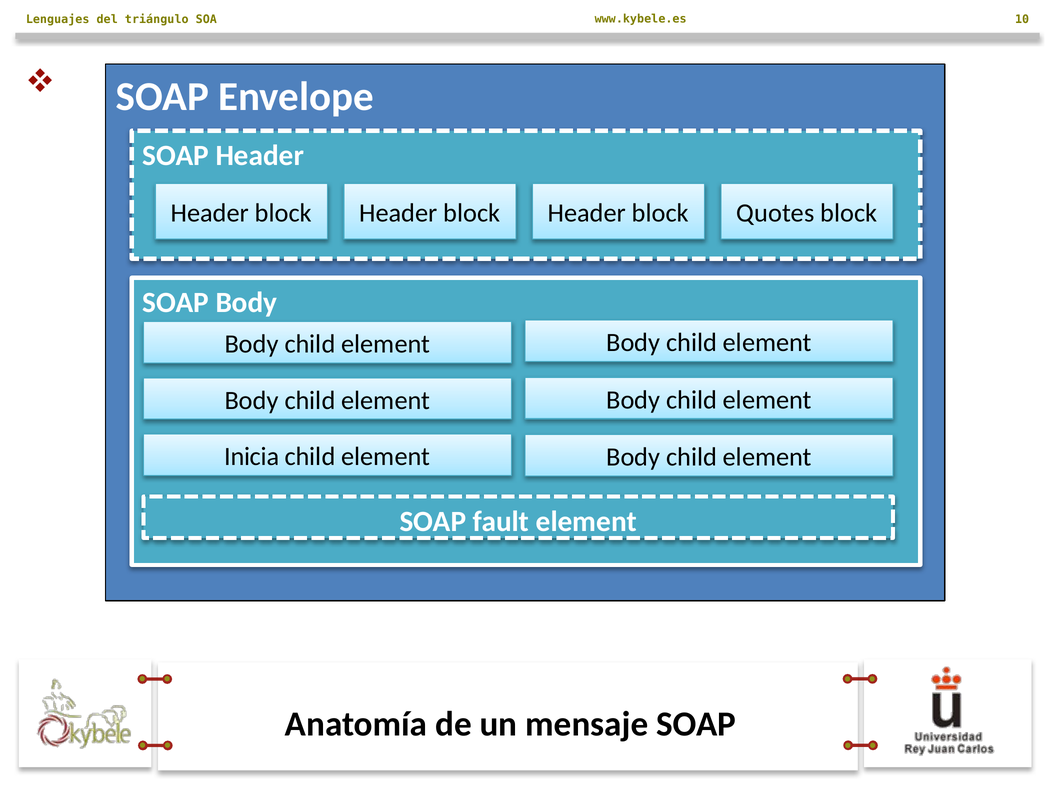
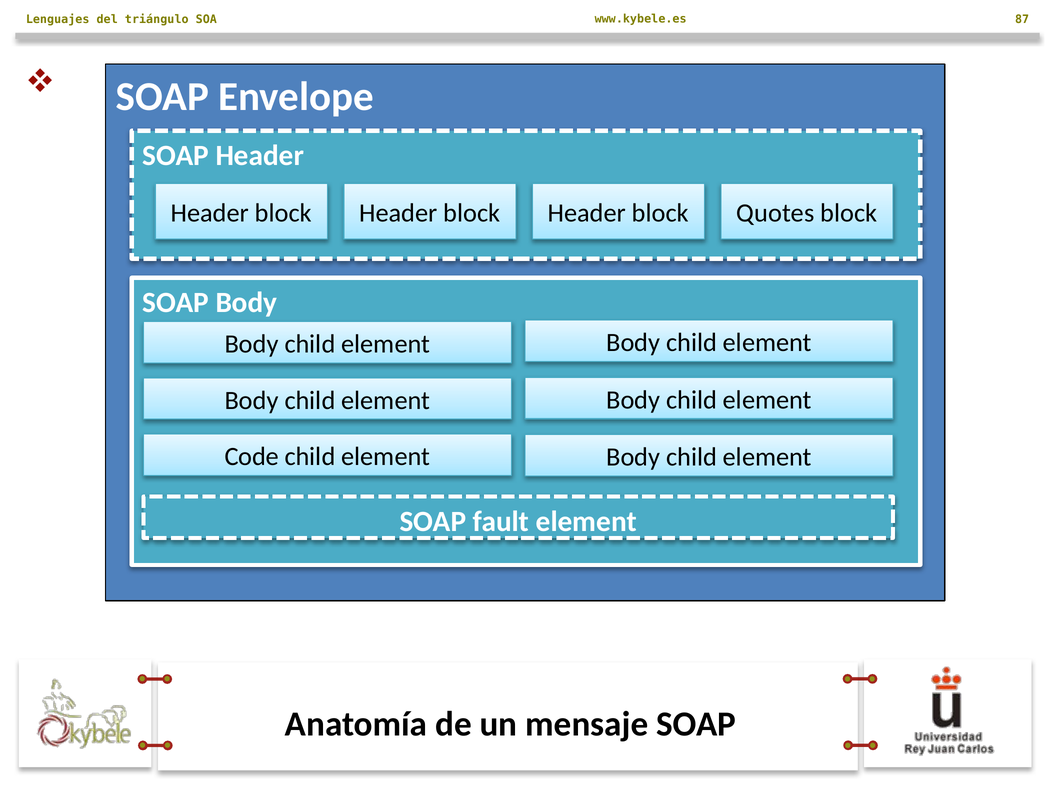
10: 10 -> 87
Inicia: Inicia -> Code
